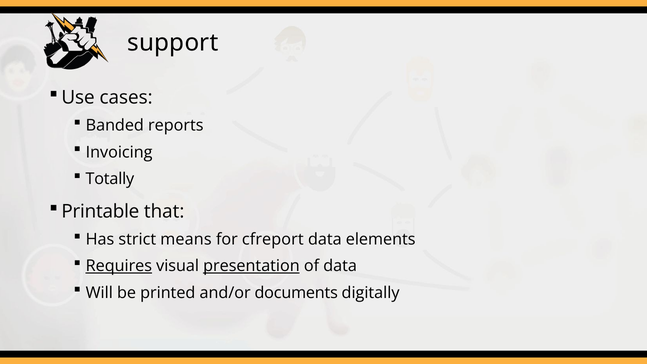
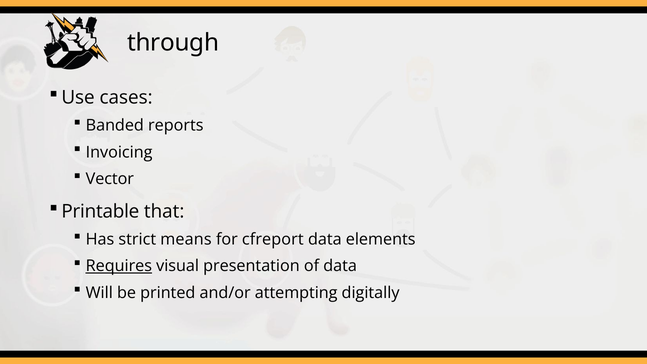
support: support -> through
Totally: Totally -> Vector
presentation underline: present -> none
documents: documents -> attempting
